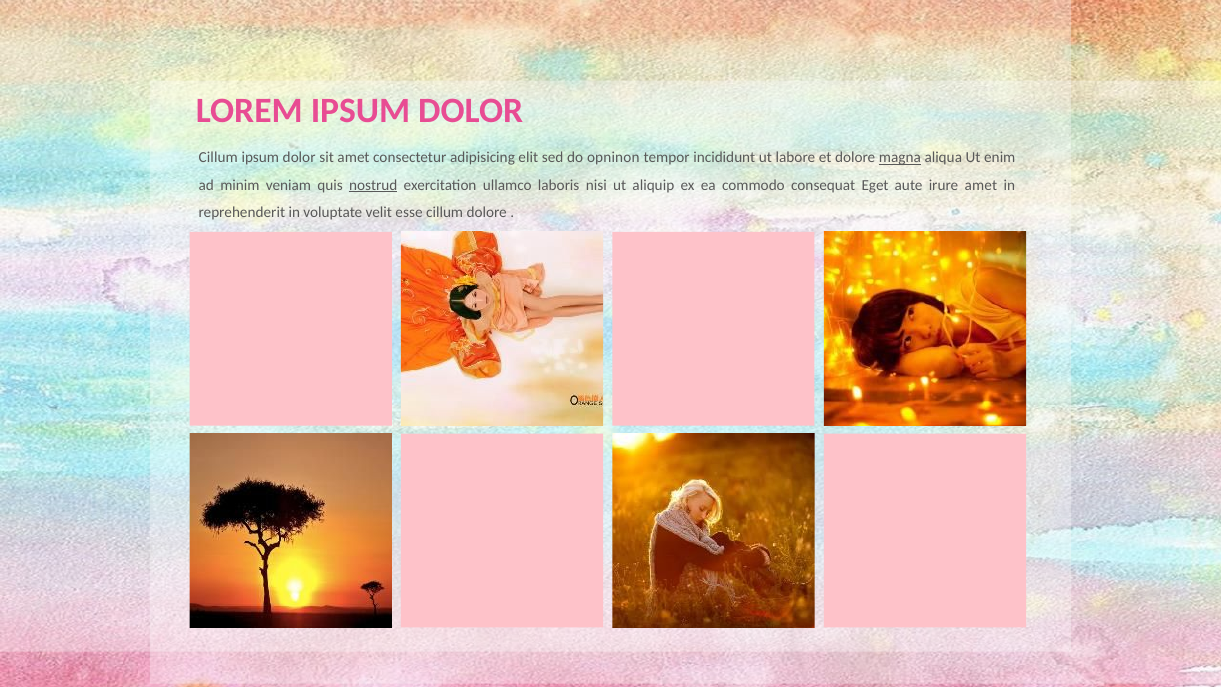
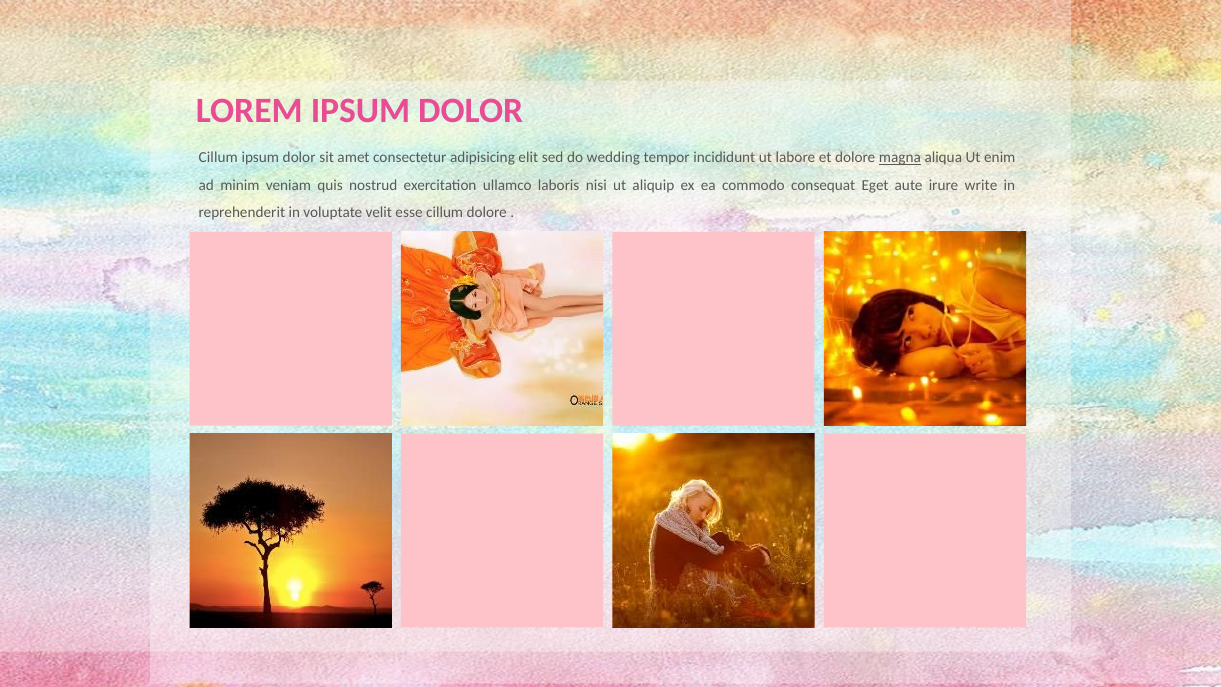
opninon: opninon -> wedding
nostrud underline: present -> none
irure amet: amet -> write
